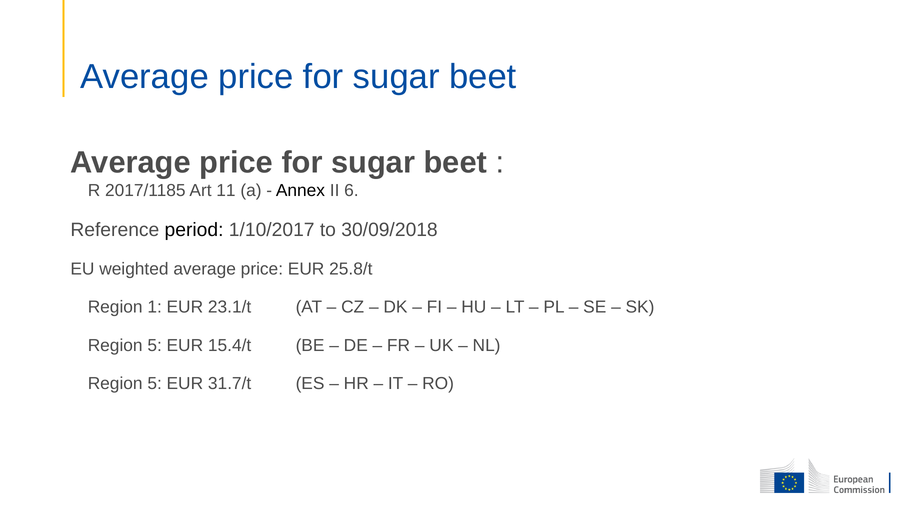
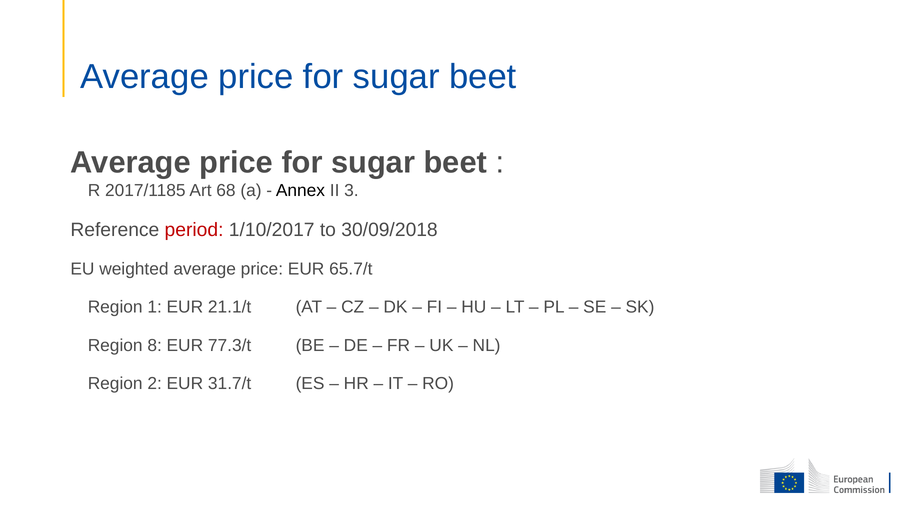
11: 11 -> 68
6: 6 -> 3
period colour: black -> red
25.8/t: 25.8/t -> 65.7/t
23.1/t: 23.1/t -> 21.1/t
5 at (155, 345): 5 -> 8
15.4/t: 15.4/t -> 77.3/t
5 at (155, 383): 5 -> 2
